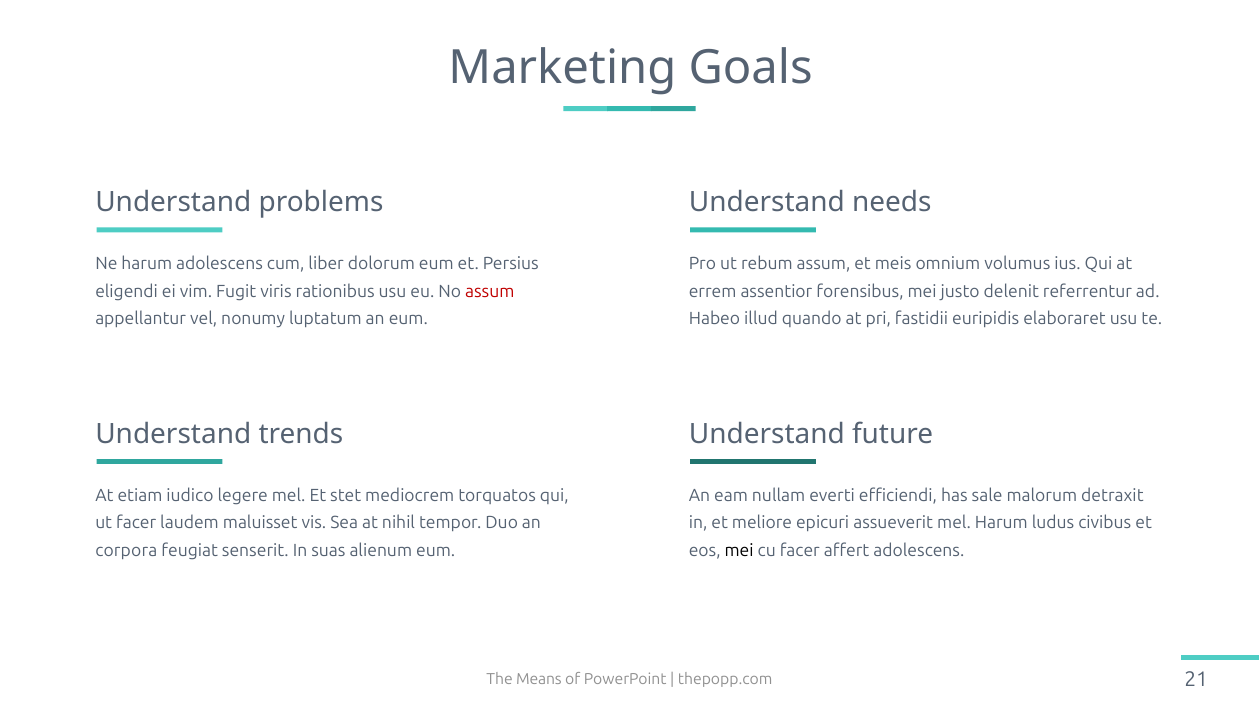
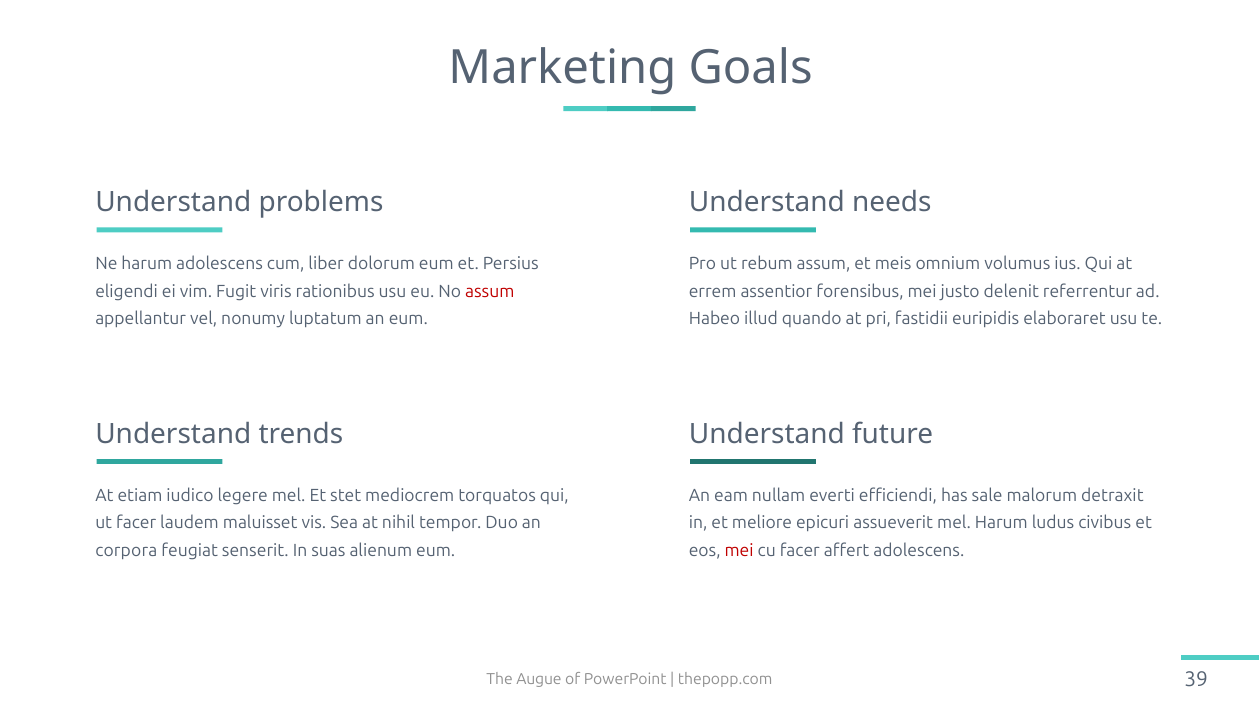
mei at (739, 550) colour: black -> red
Means: Means -> Augue
21: 21 -> 39
